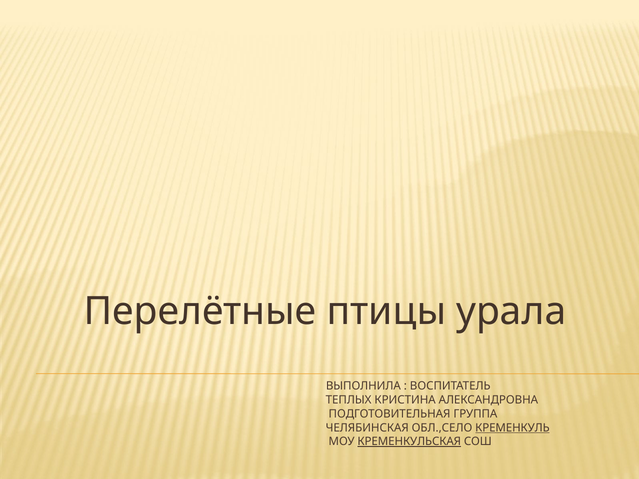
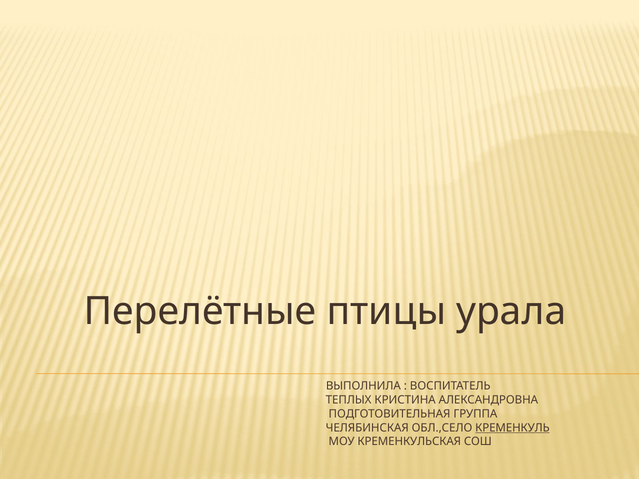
КРЕМЕНКУЛЬСКАЯ underline: present -> none
